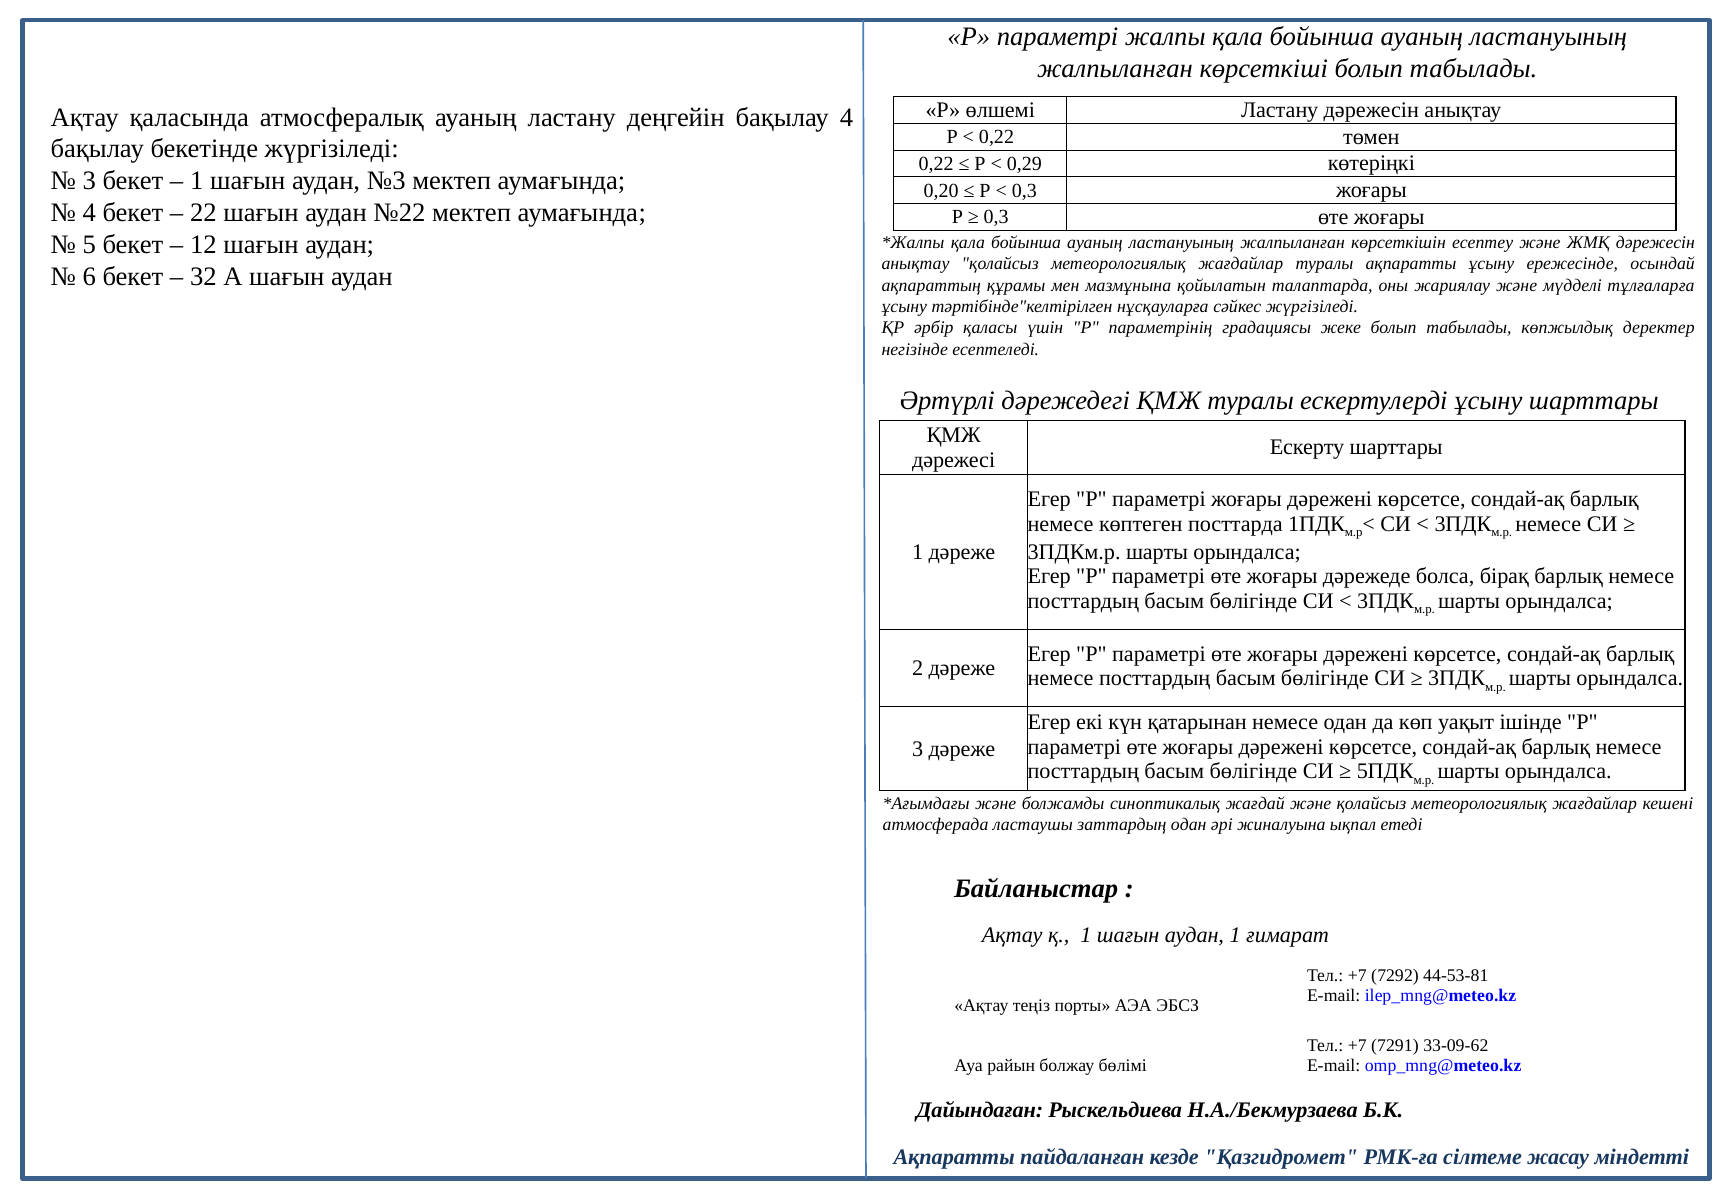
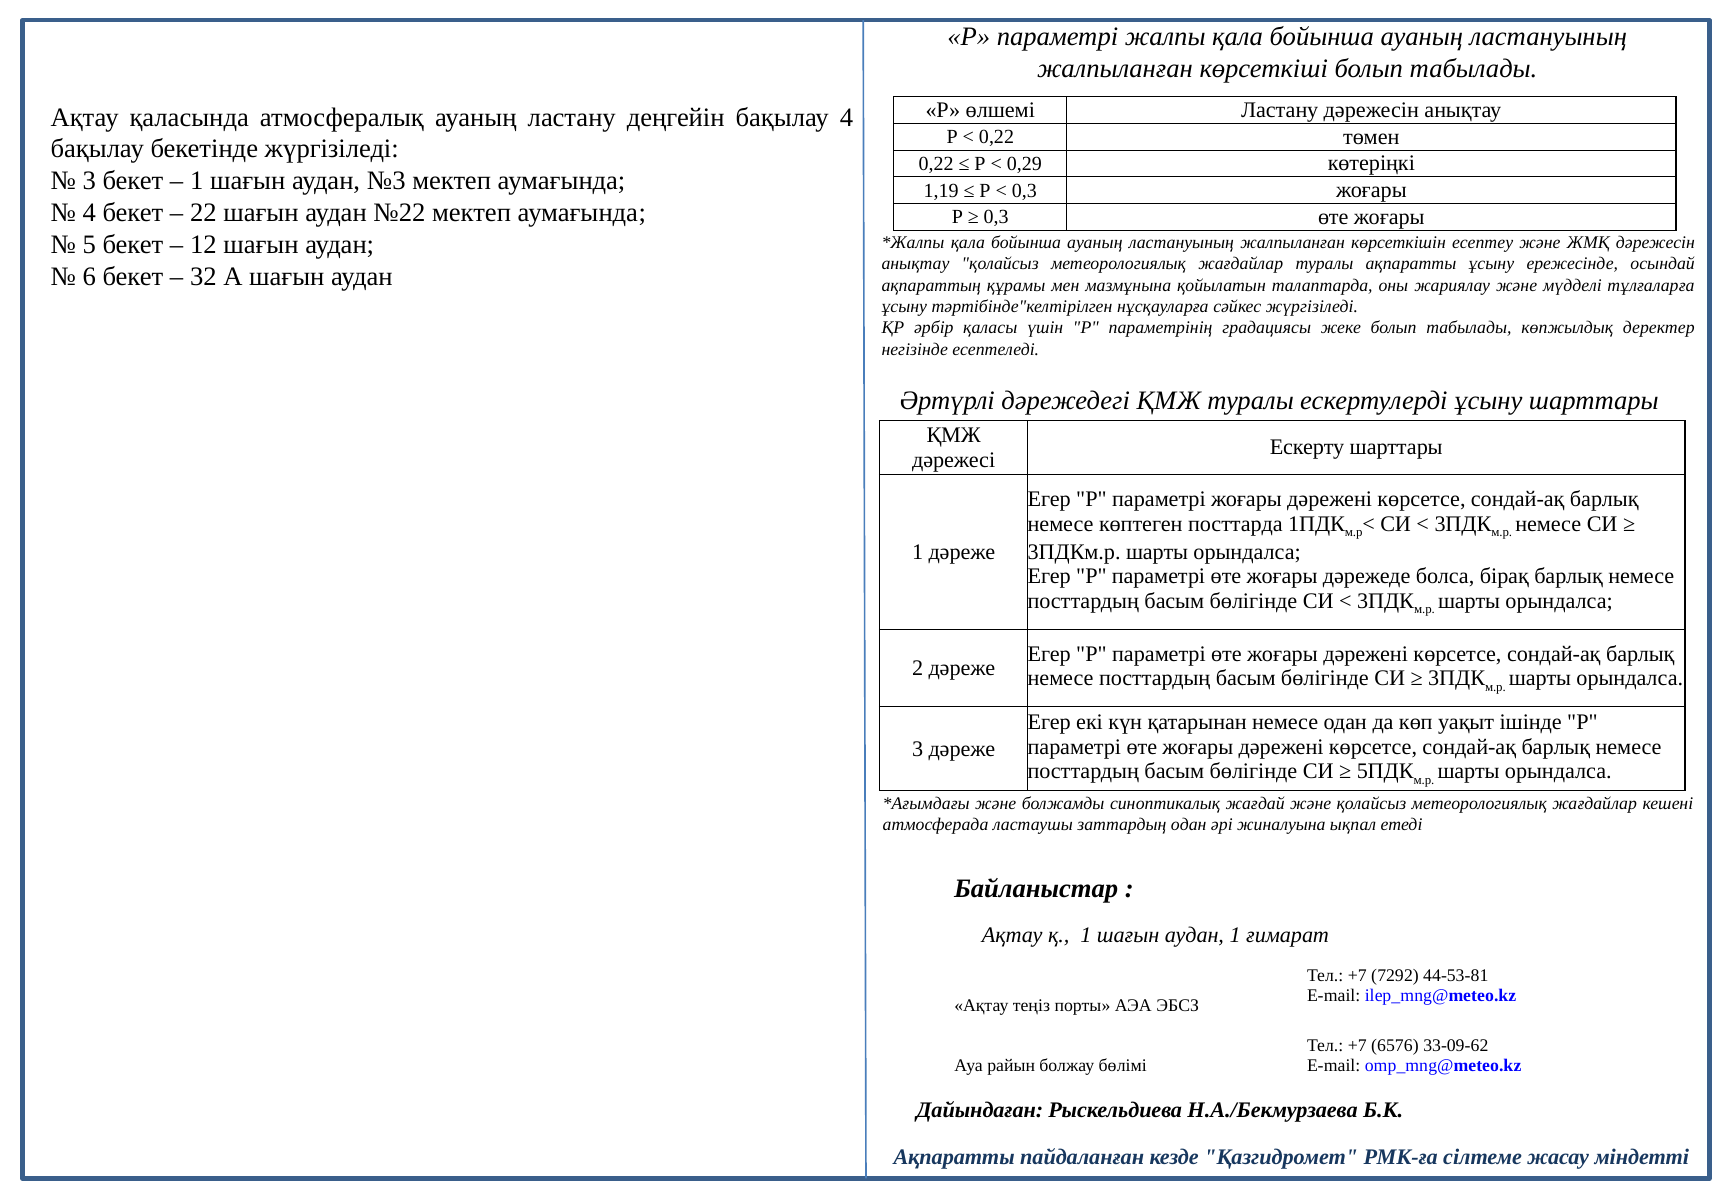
0,20: 0,20 -> 1,19
7291: 7291 -> 6576
